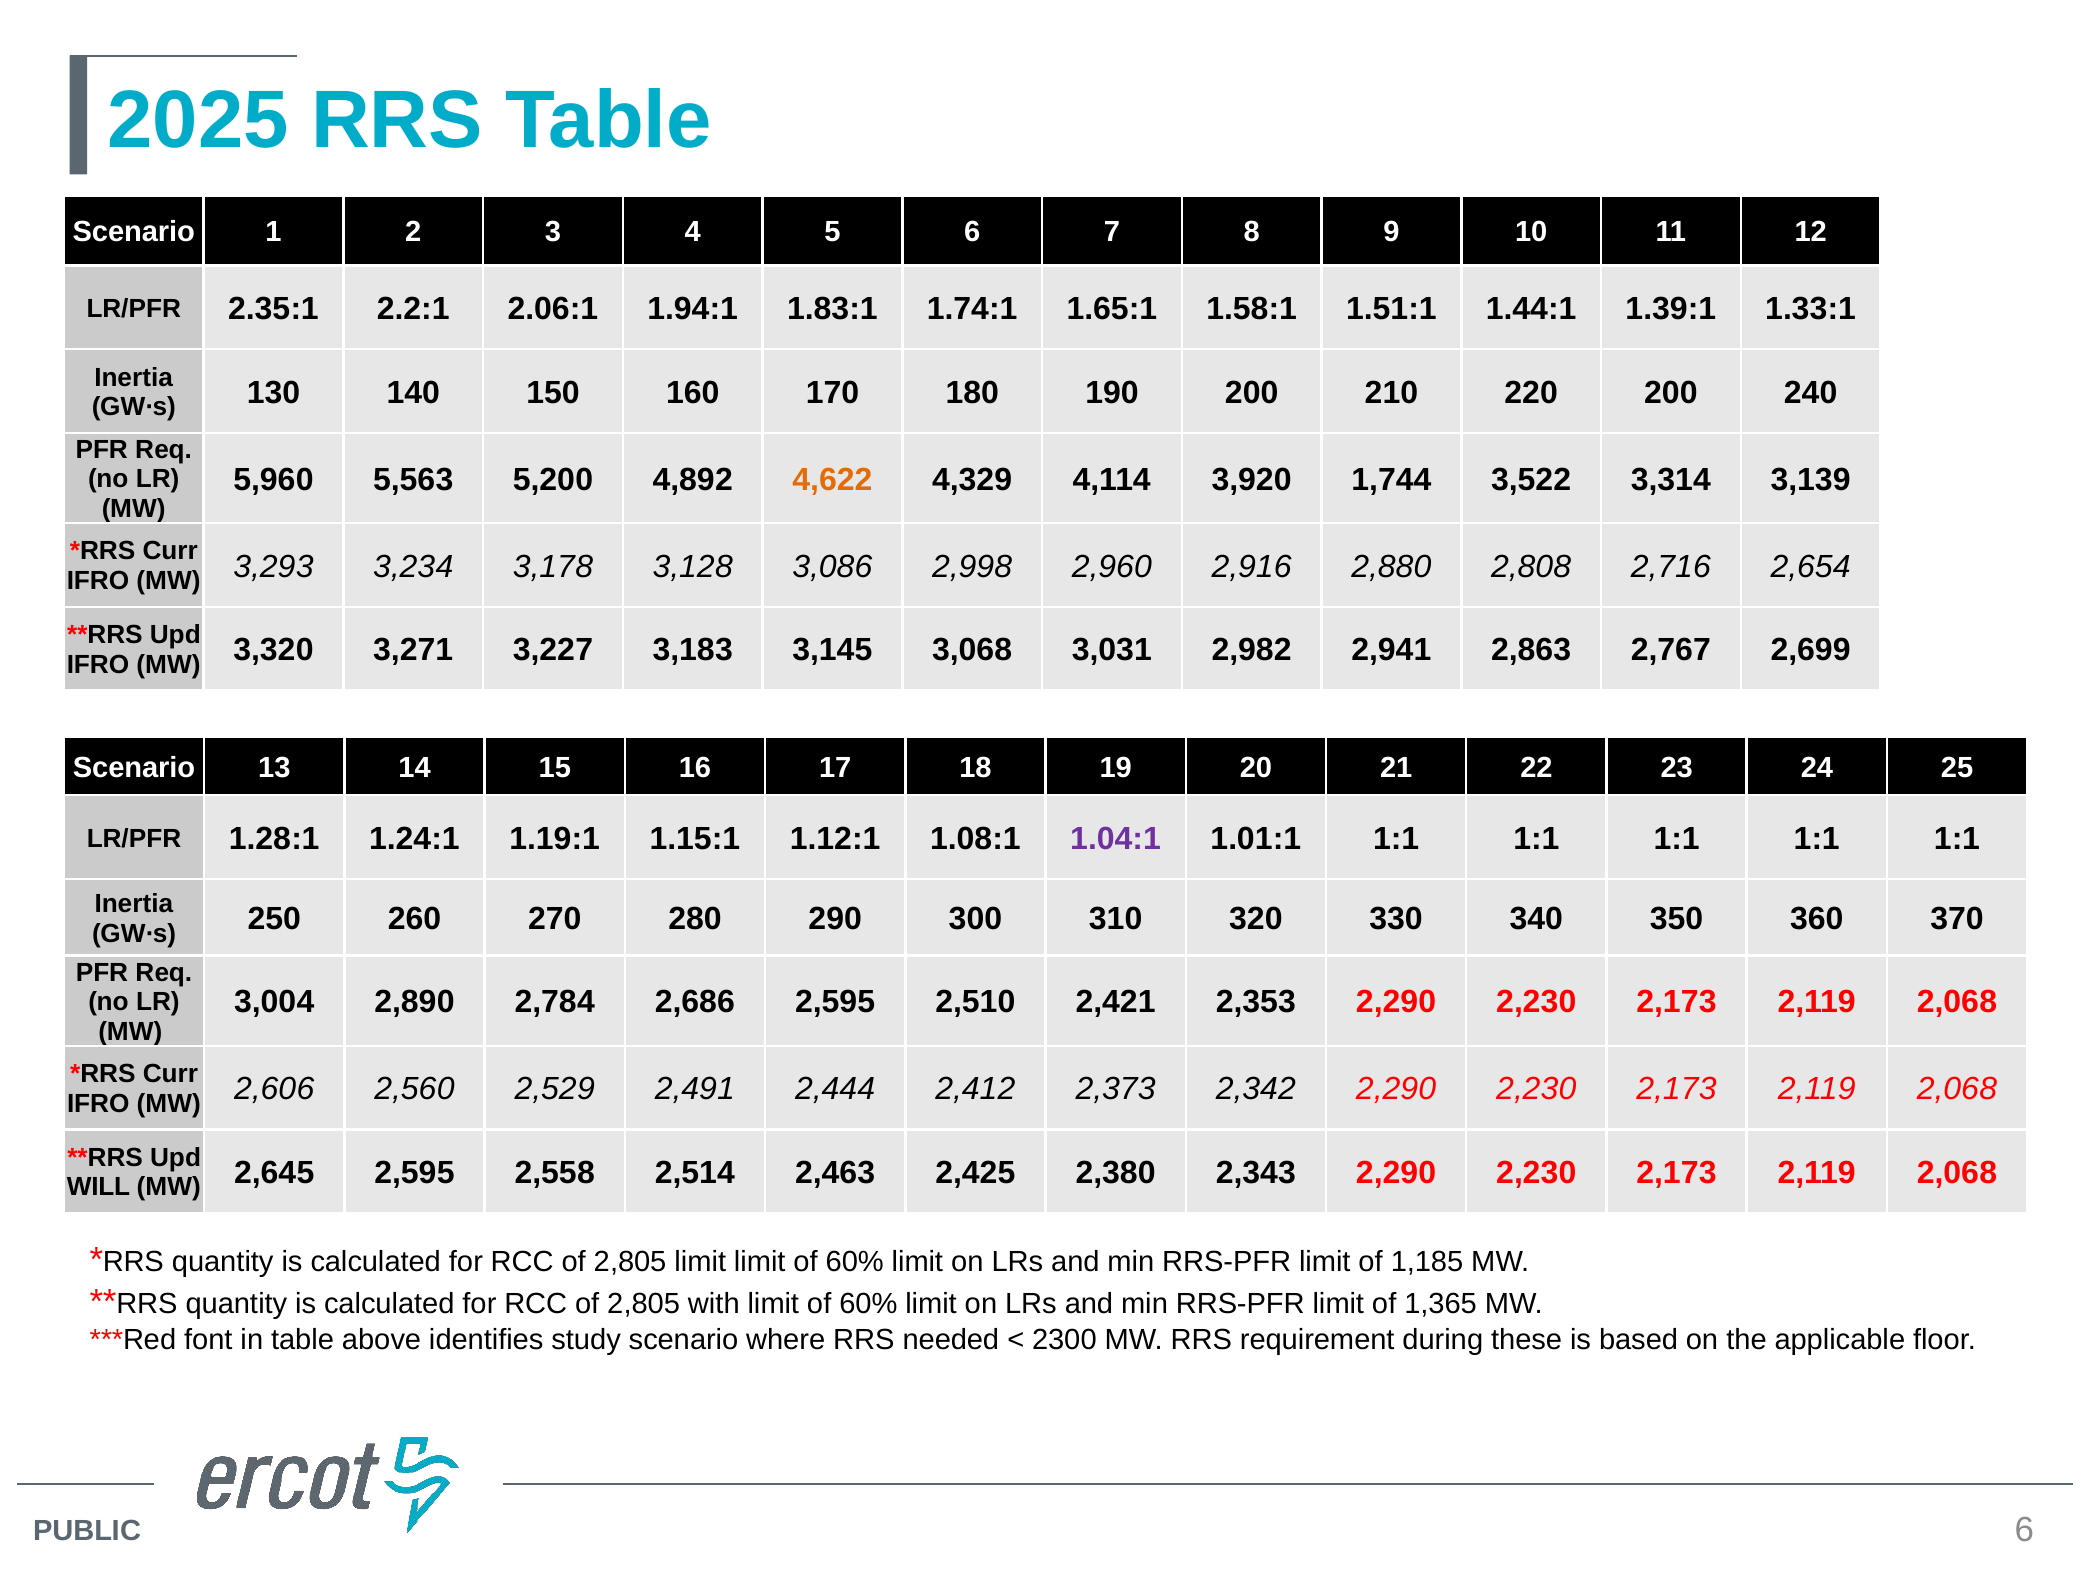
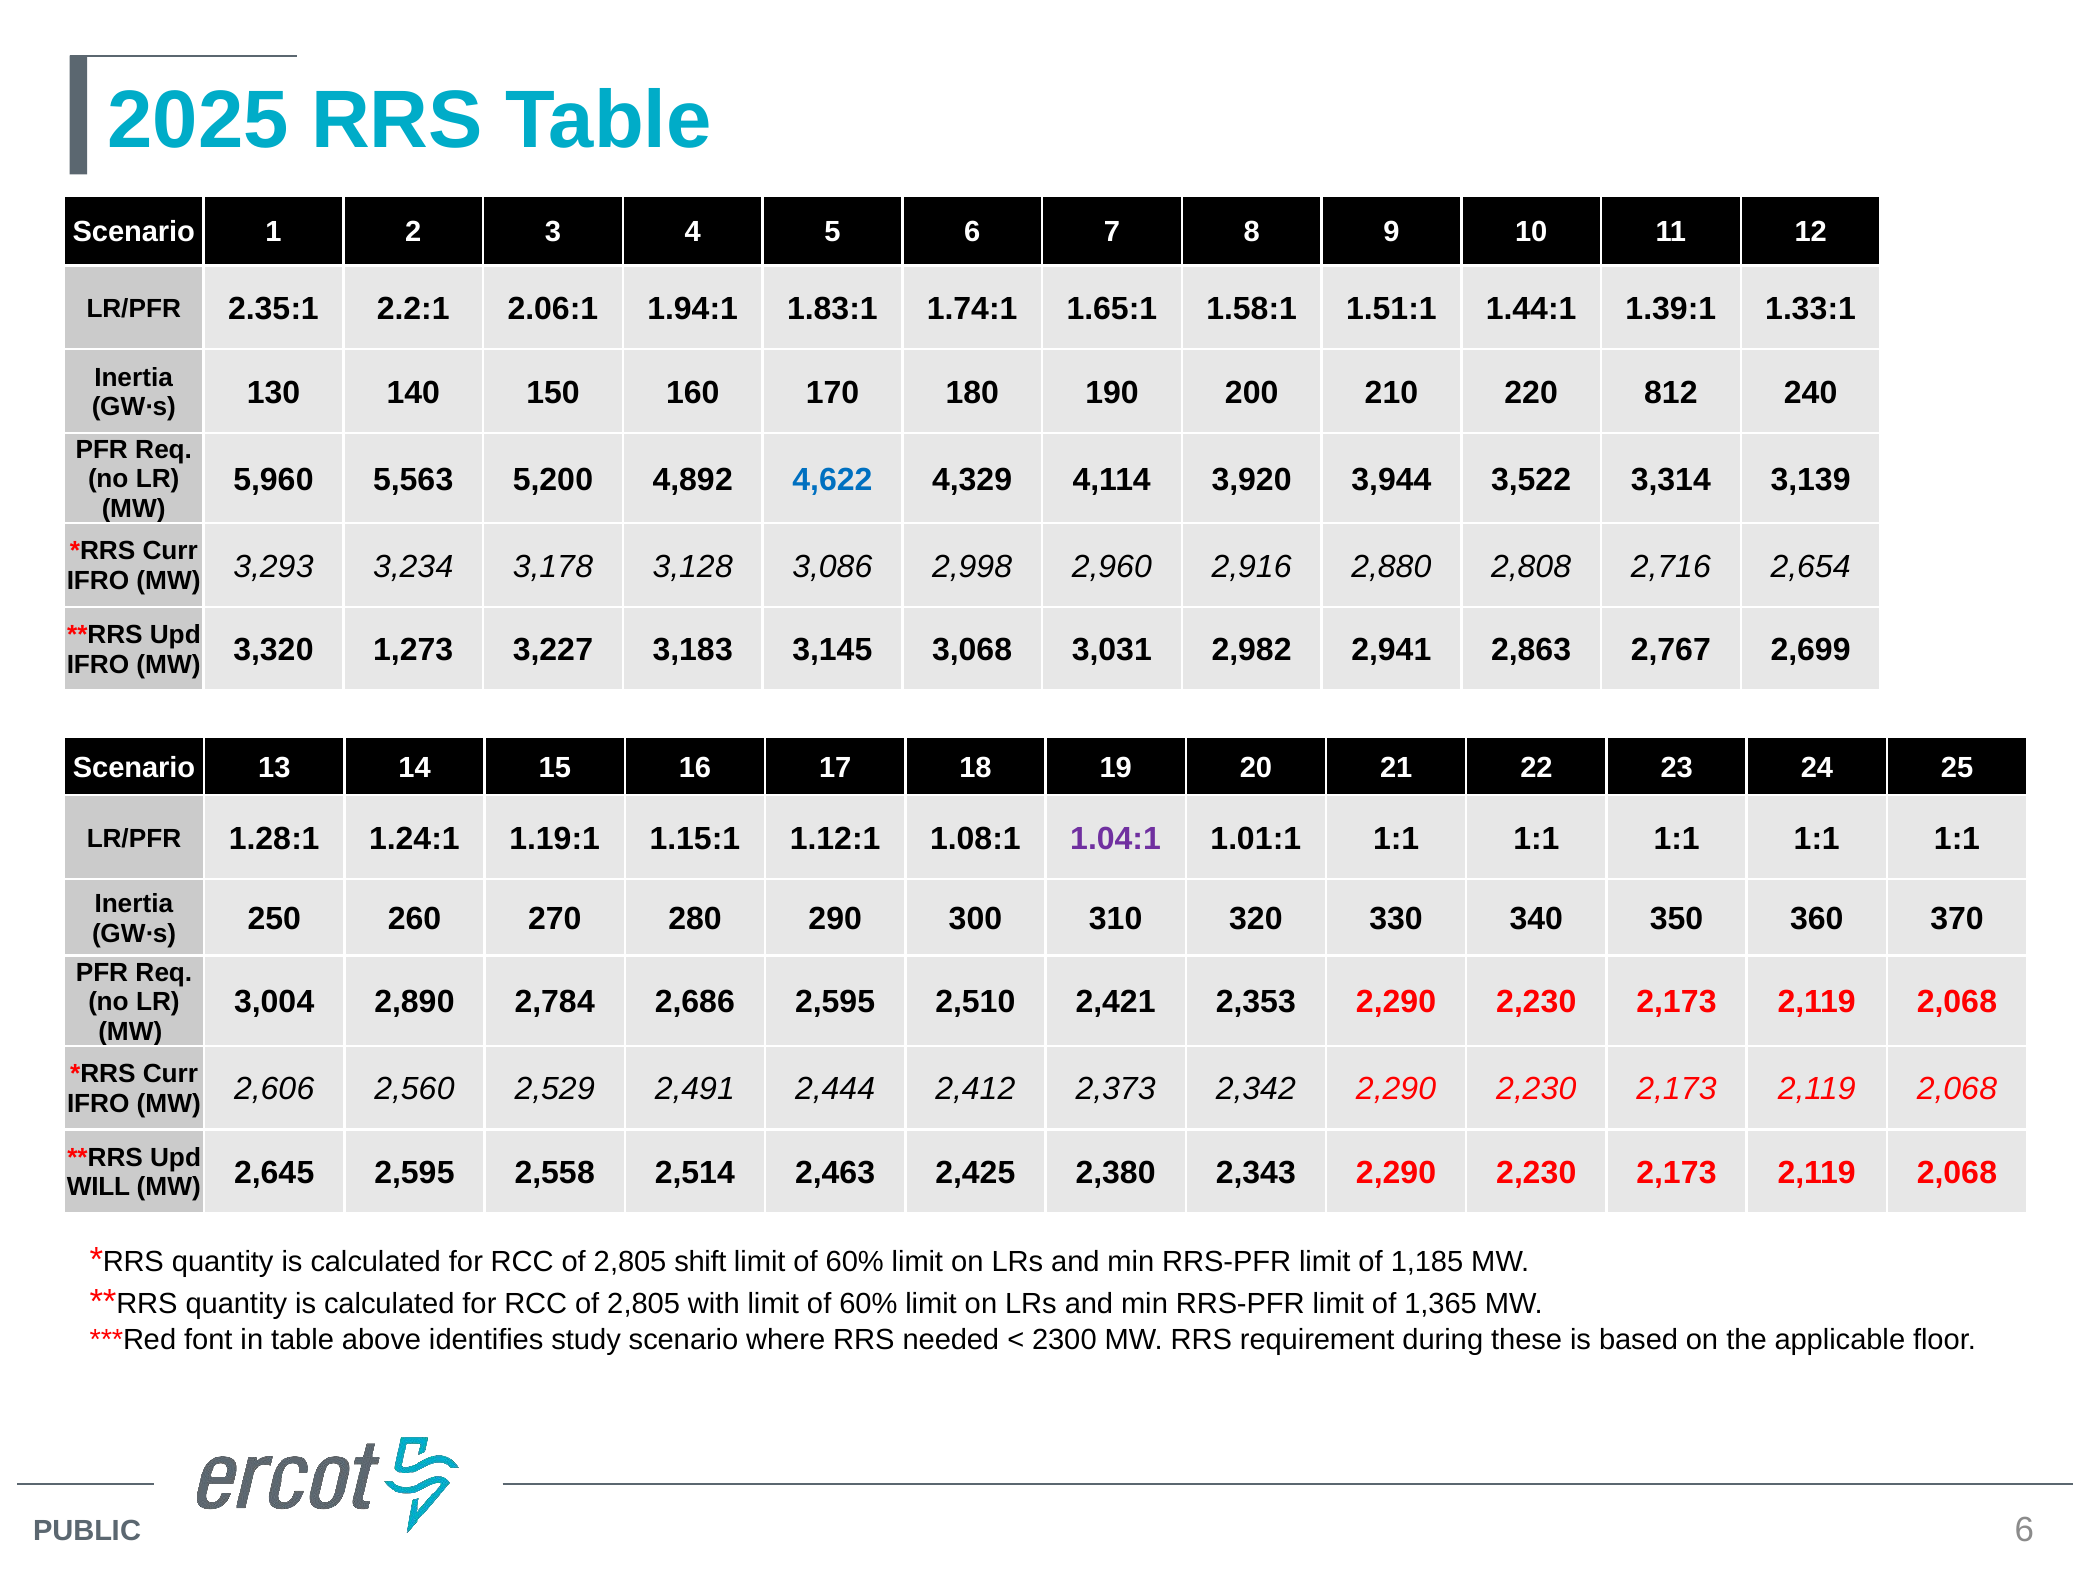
220 200: 200 -> 812
4,622 colour: orange -> blue
1,744: 1,744 -> 3,944
3,271: 3,271 -> 1,273
2,805 limit: limit -> shift
